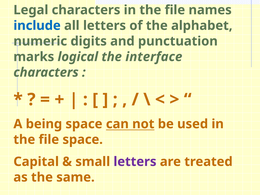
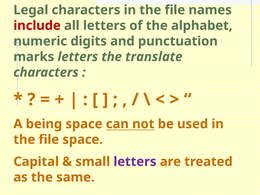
include colour: blue -> red
marks logical: logical -> letters
interface: interface -> translate
